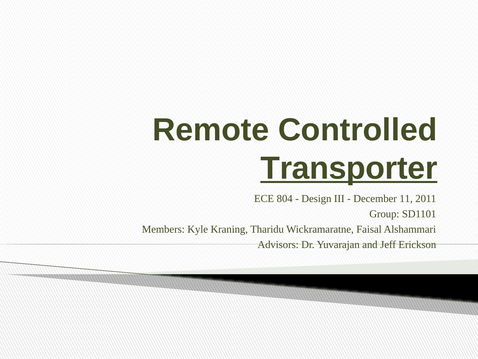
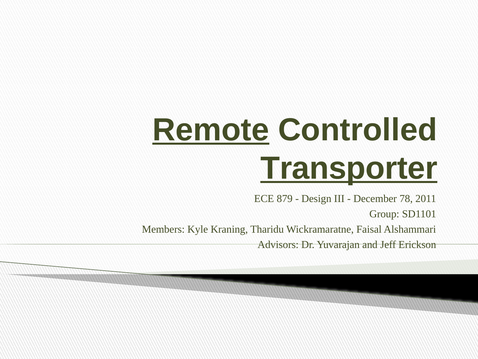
Remote underline: none -> present
804: 804 -> 879
11: 11 -> 78
